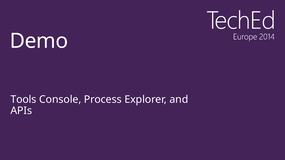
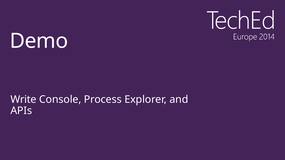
Tools: Tools -> Write
